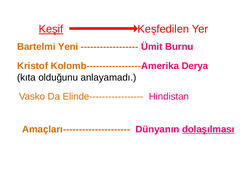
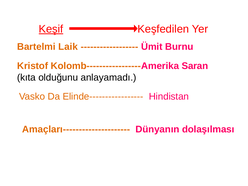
Yeni: Yeni -> Laik
Derya: Derya -> Saran
dolaşılması underline: present -> none
